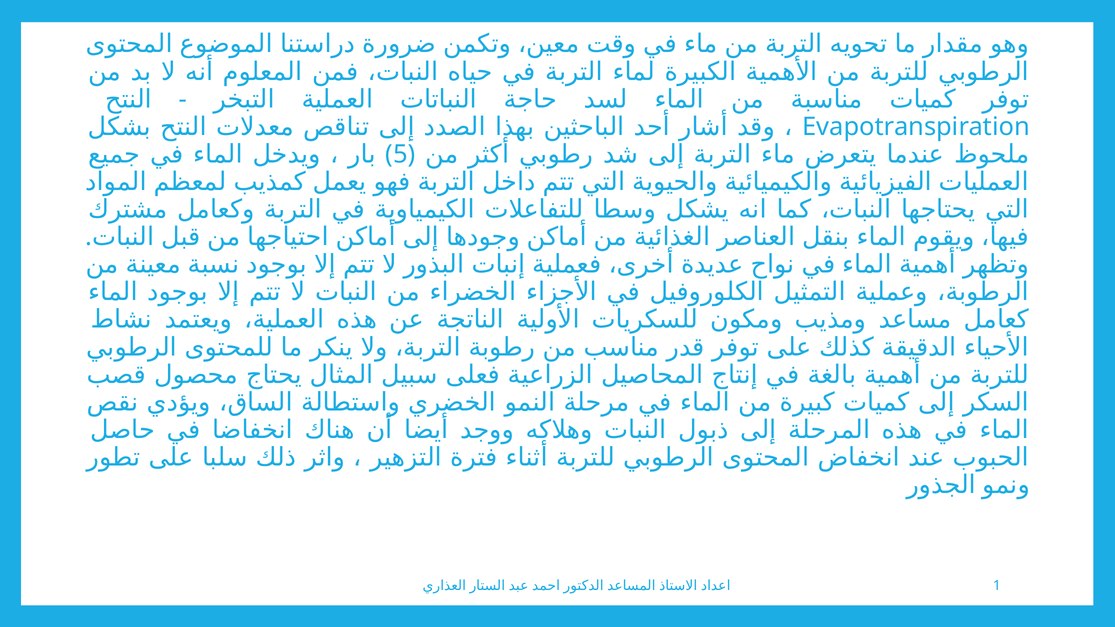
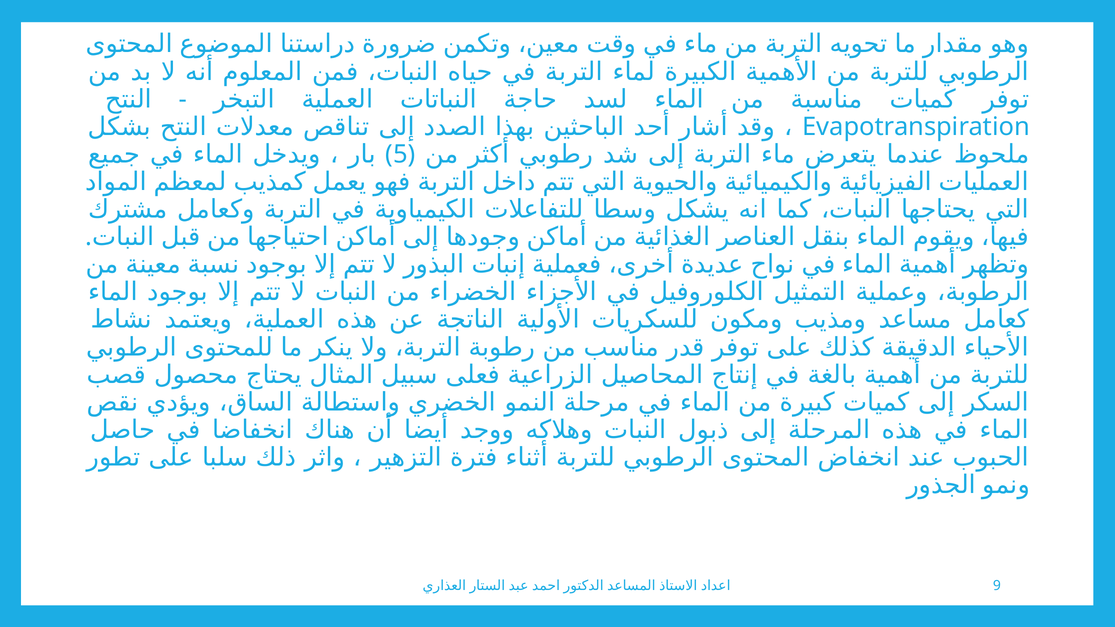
1: 1 -> 9
